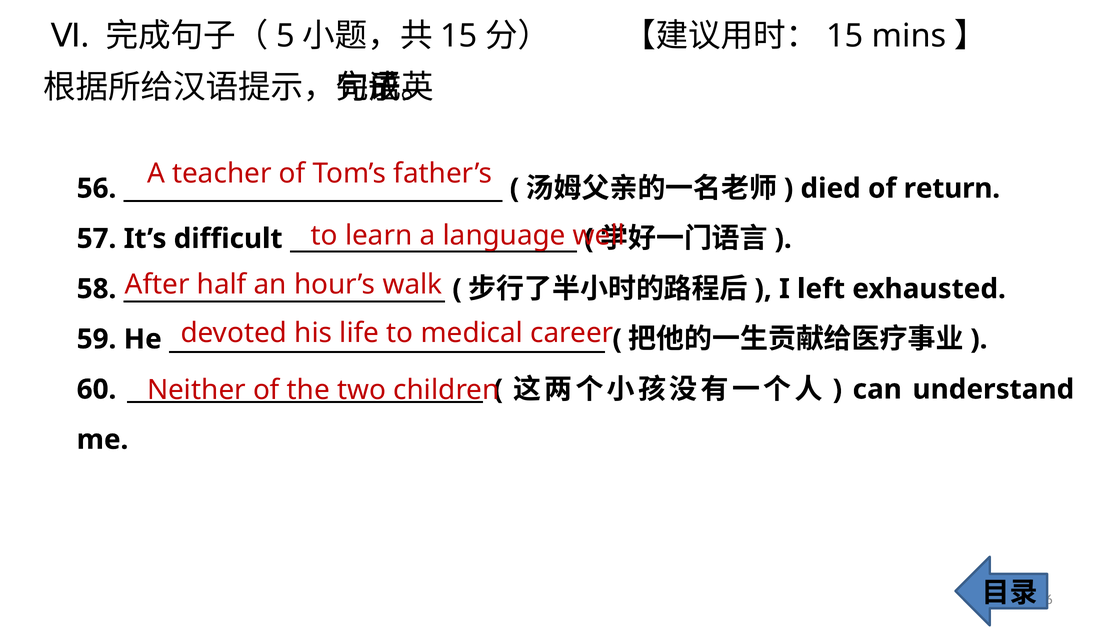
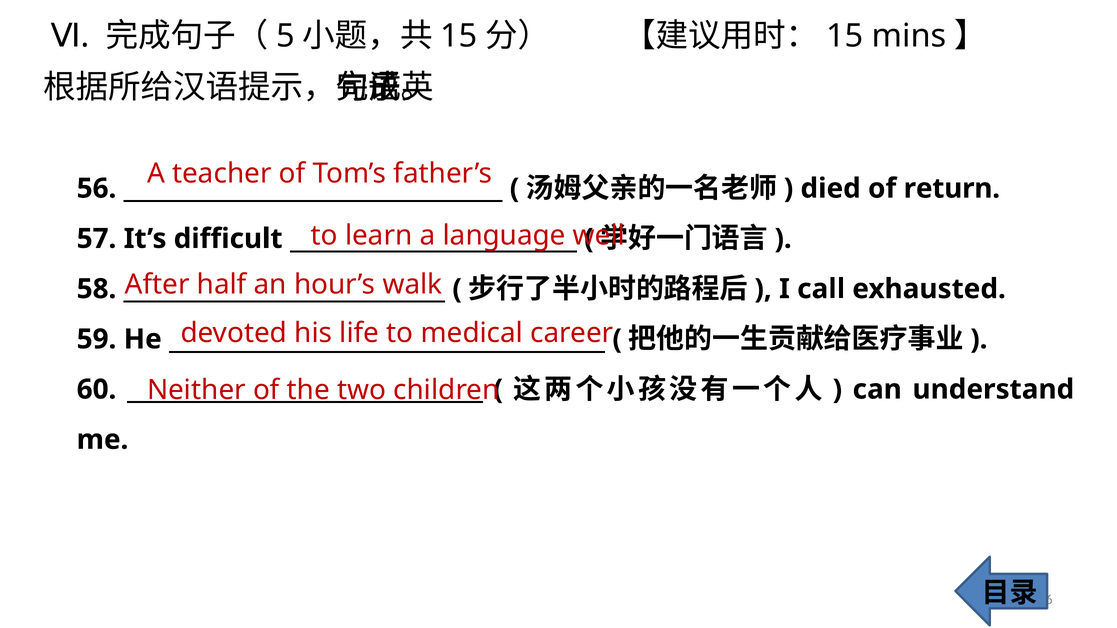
left: left -> call
